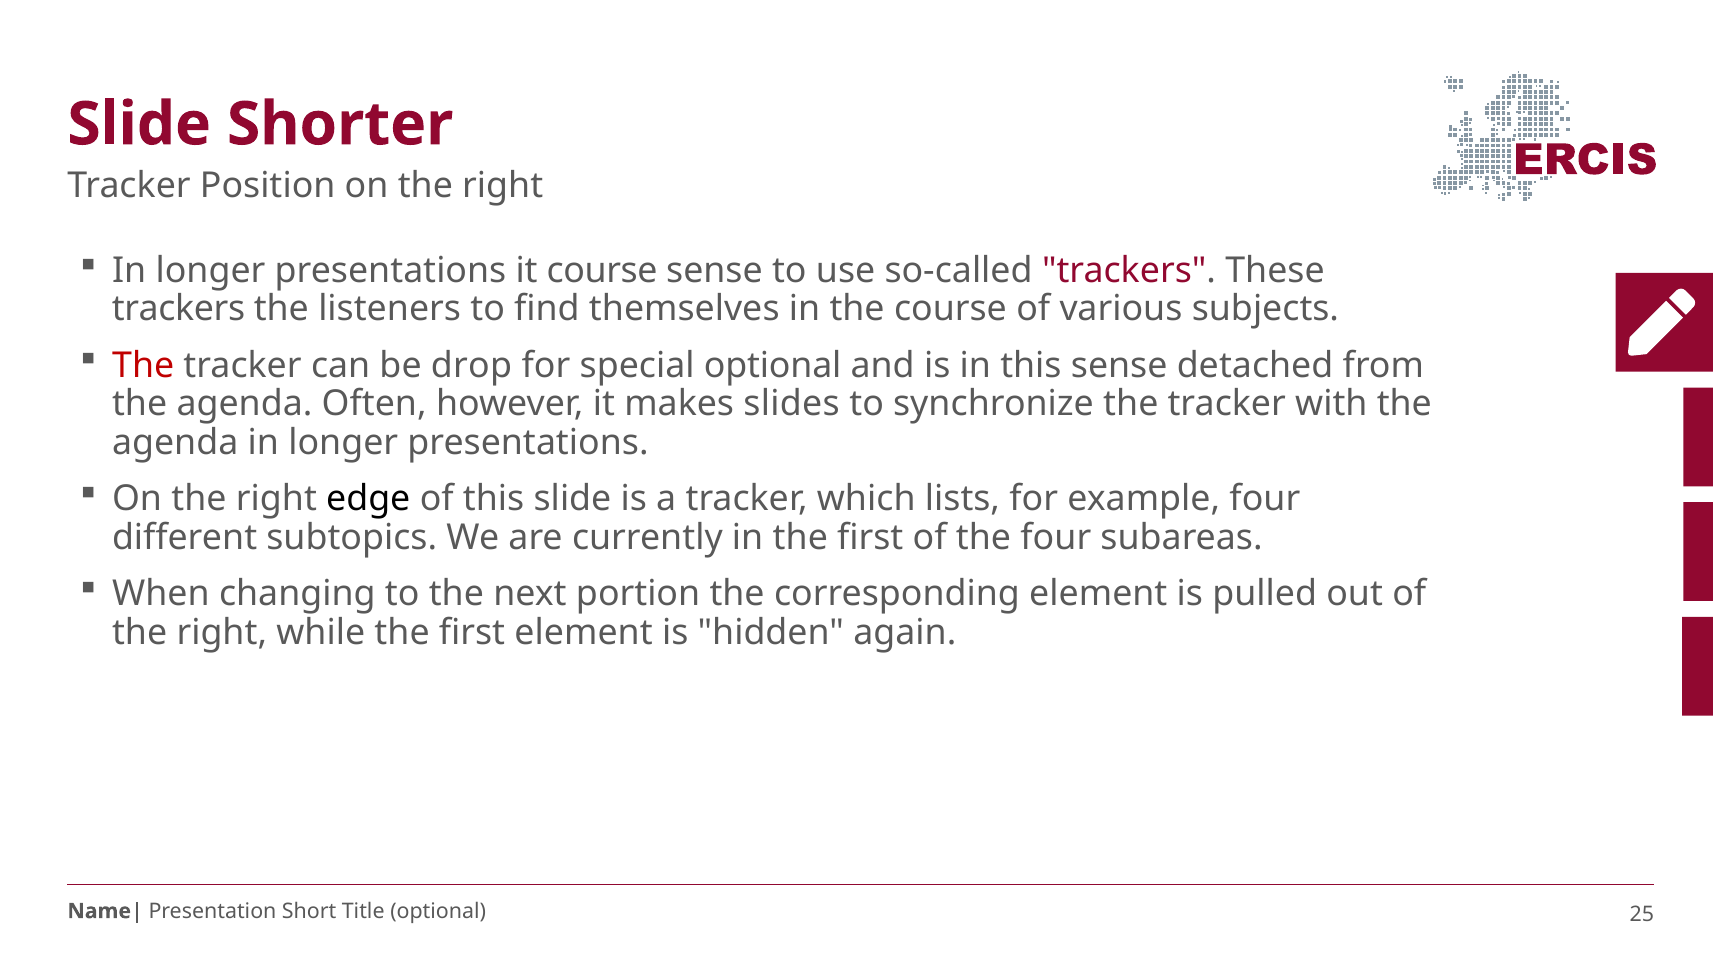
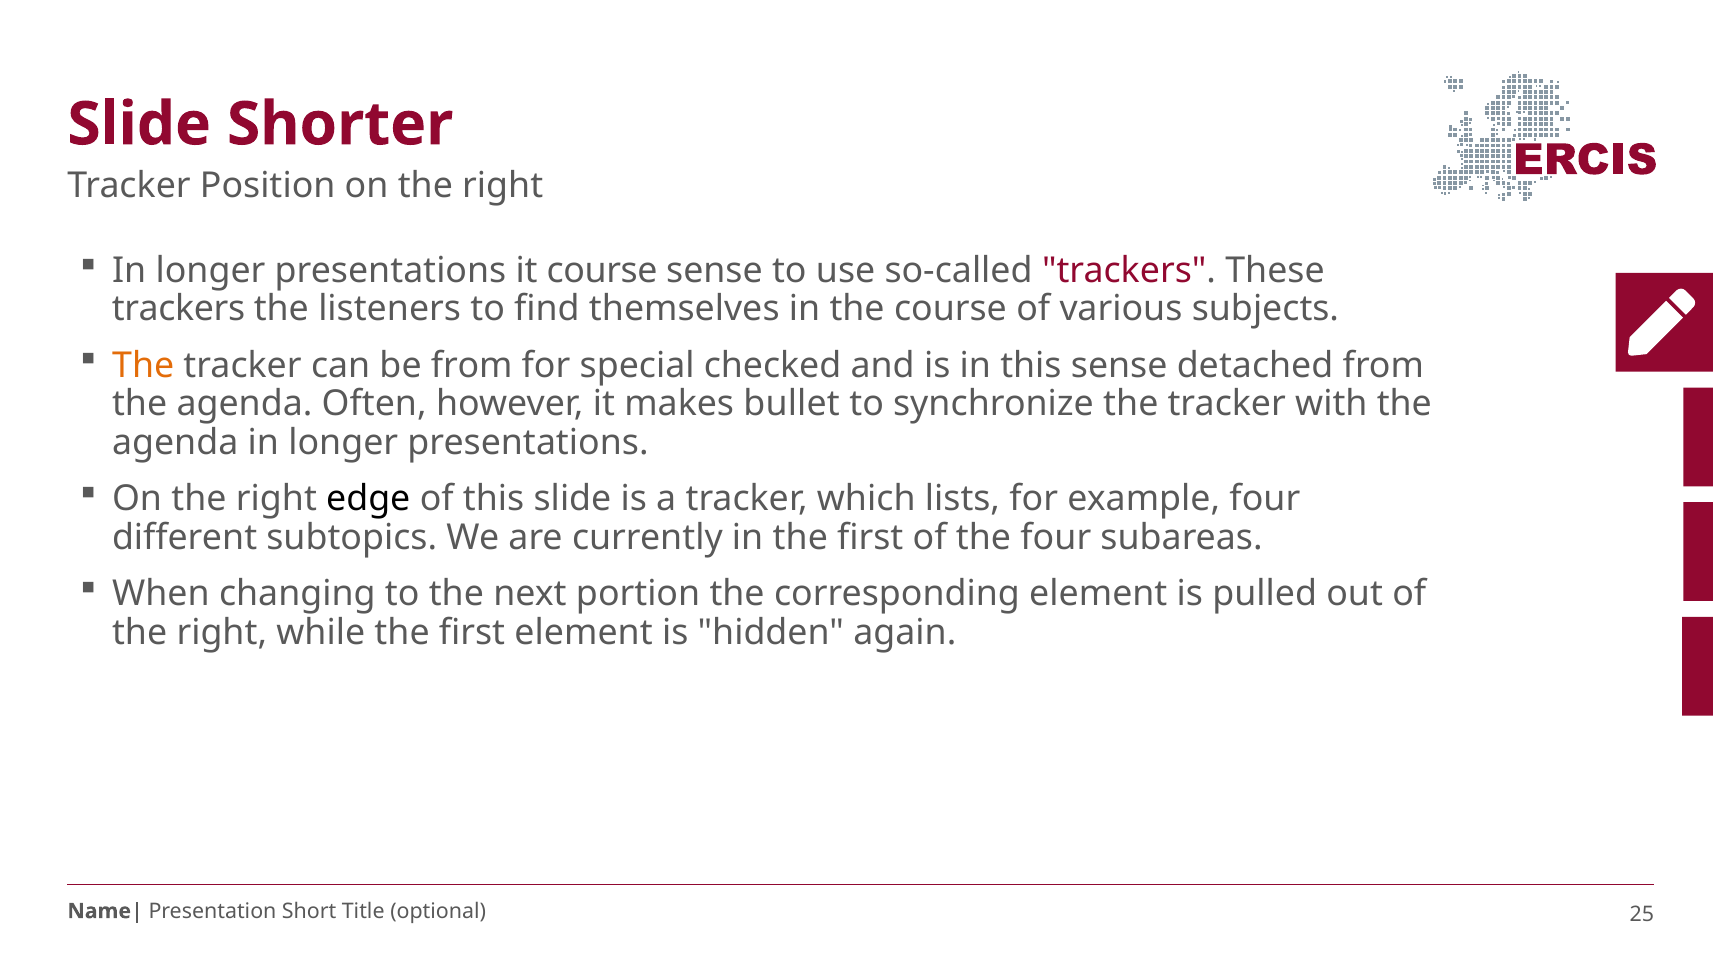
The at (143, 365) colour: red -> orange
be drop: drop -> from
special optional: optional -> checked
slides: slides -> bullet
